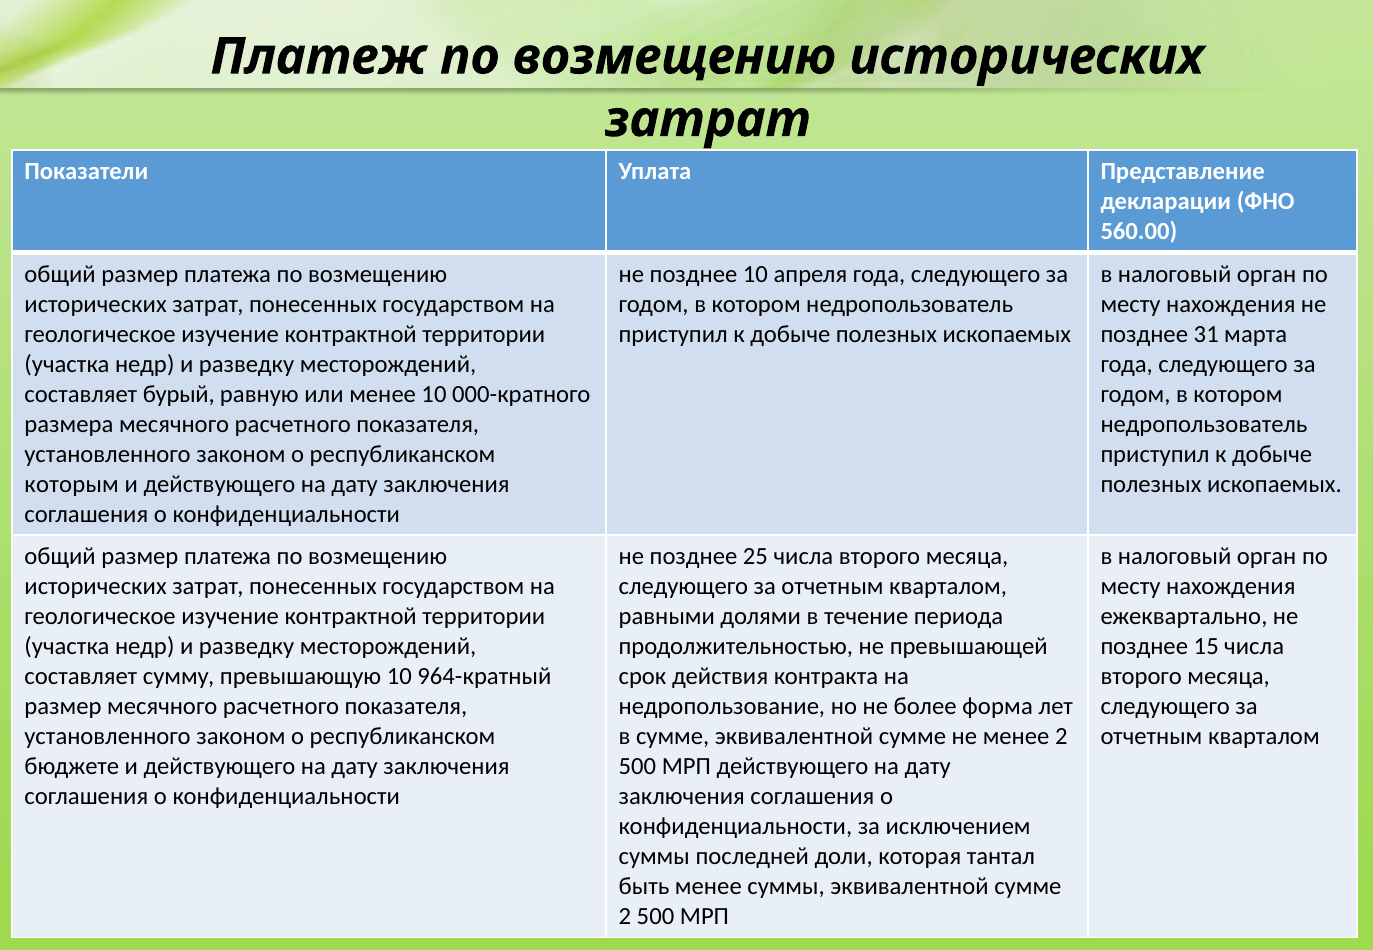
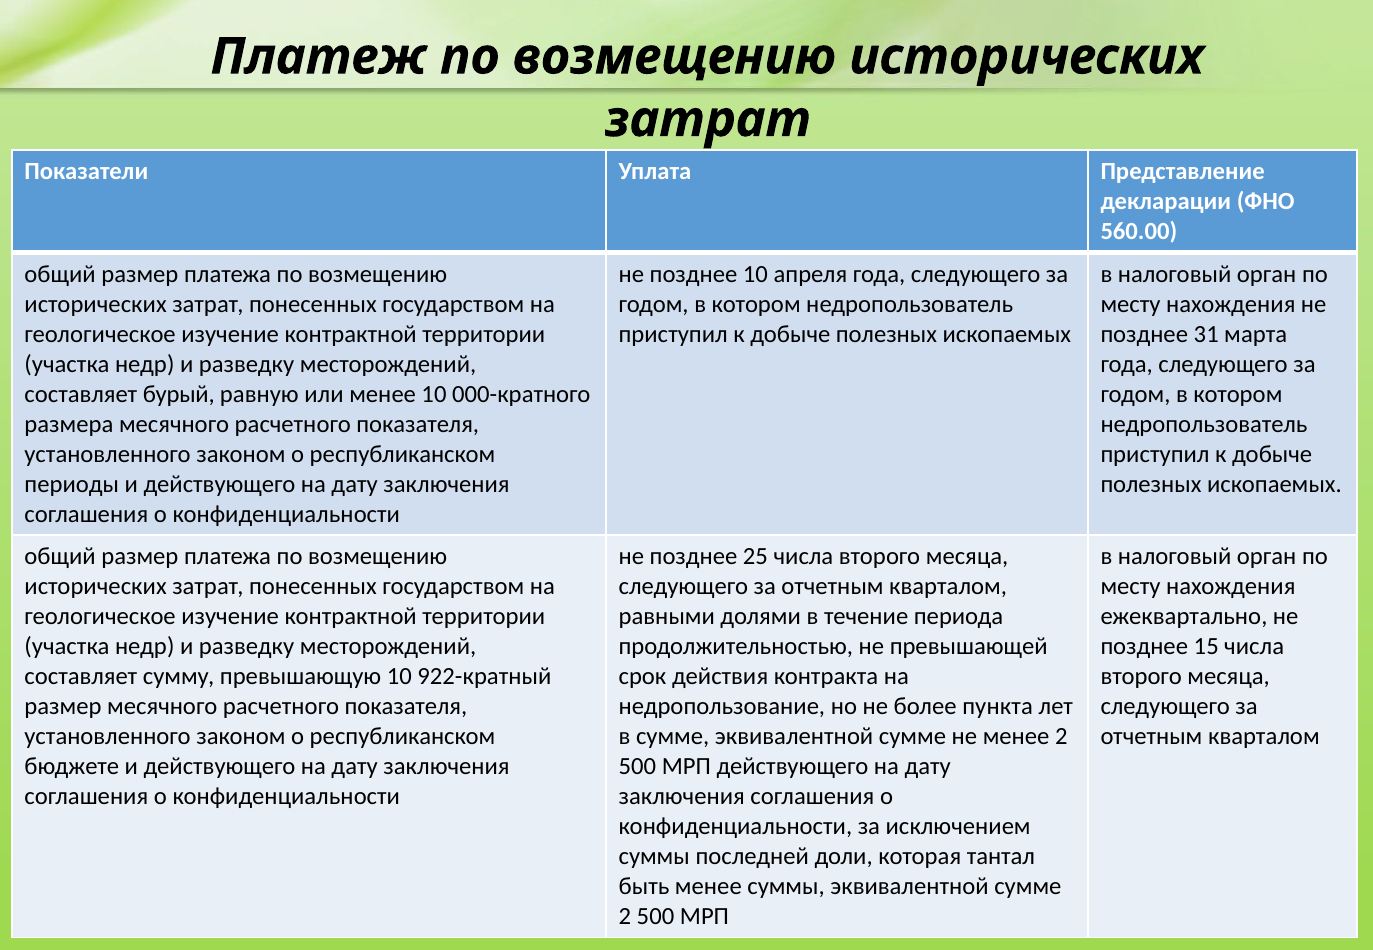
которым: которым -> периоды
964-кратный: 964-кратный -> 922-кратный
форма: форма -> пункта
